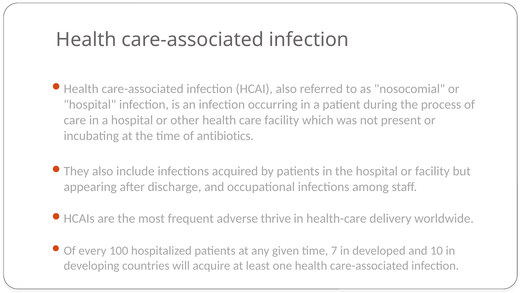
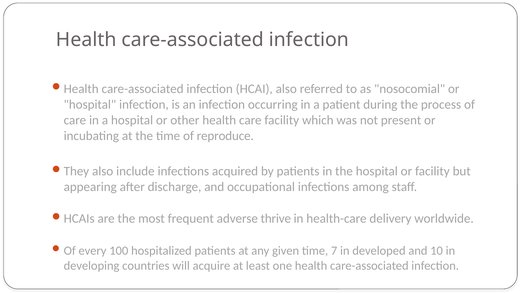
antibiotics: antibiotics -> reproduce
